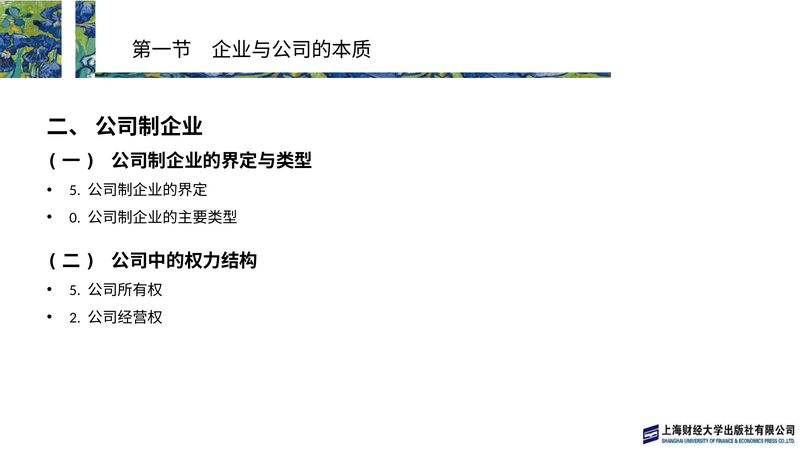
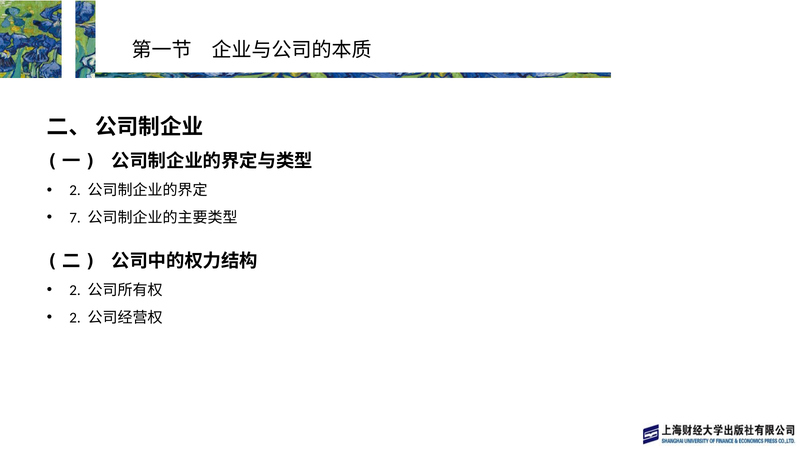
5 at (75, 190): 5 -> 2
0: 0 -> 7
5 at (75, 290): 5 -> 2
